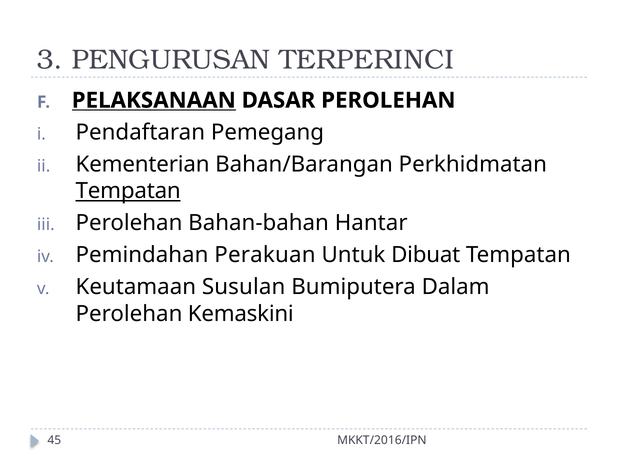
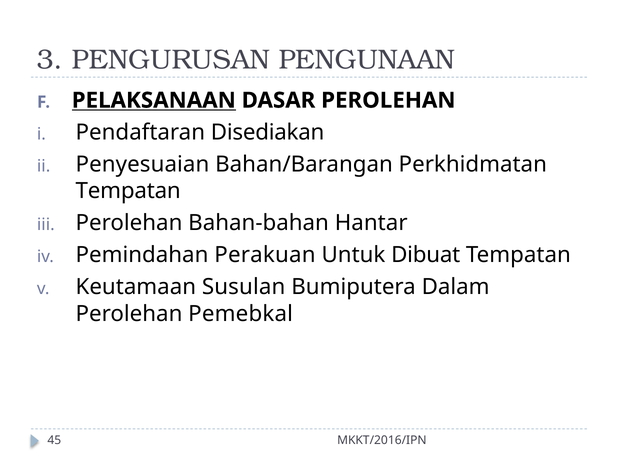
TERPERINCI: TERPERINCI -> PENGUNAAN
Pemegang: Pemegang -> Disediakan
Kementerian: Kementerian -> Penyesuaian
Tempatan at (128, 191) underline: present -> none
Kemaskini: Kemaskini -> Pemebkal
